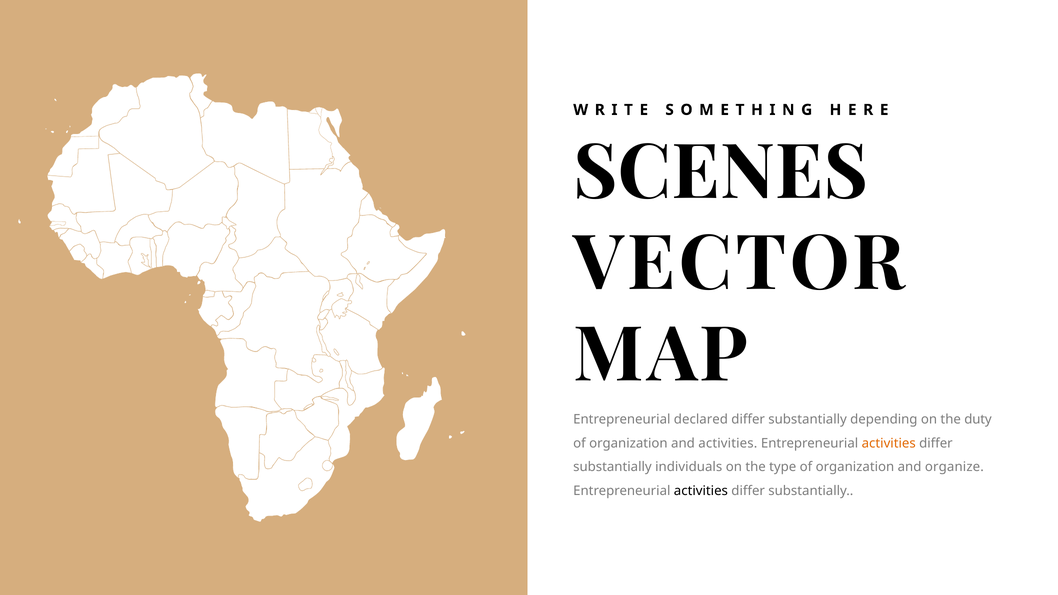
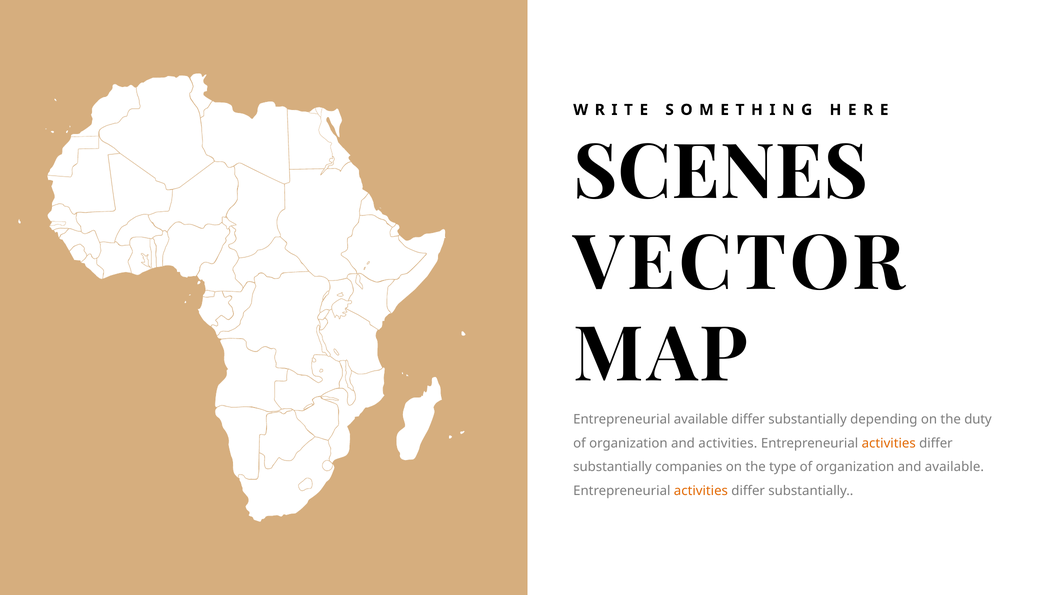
Entrepreneurial declared: declared -> available
individuals: individuals -> companies
and organize: organize -> available
activities at (701, 491) colour: black -> orange
